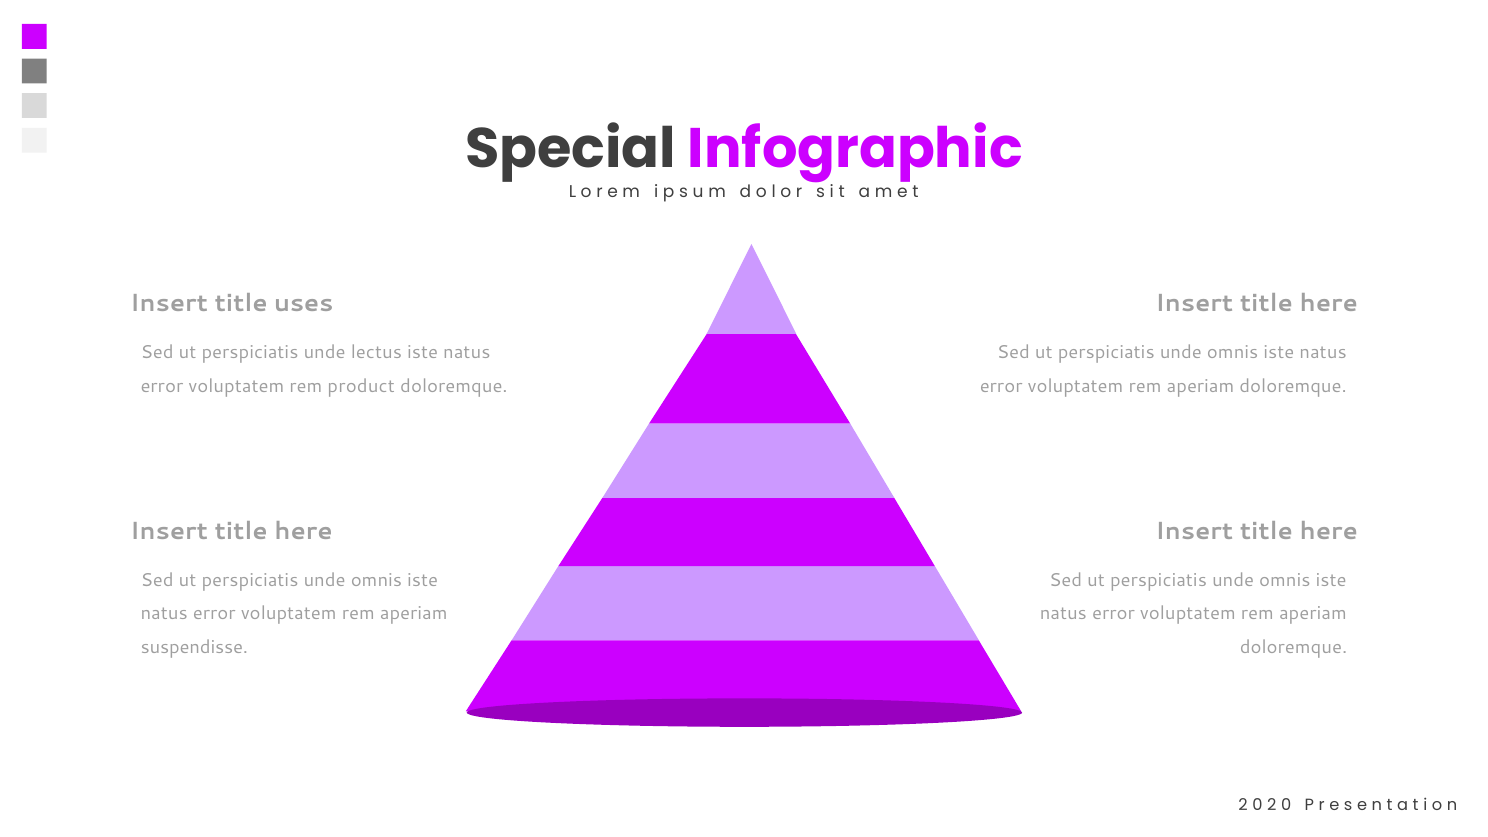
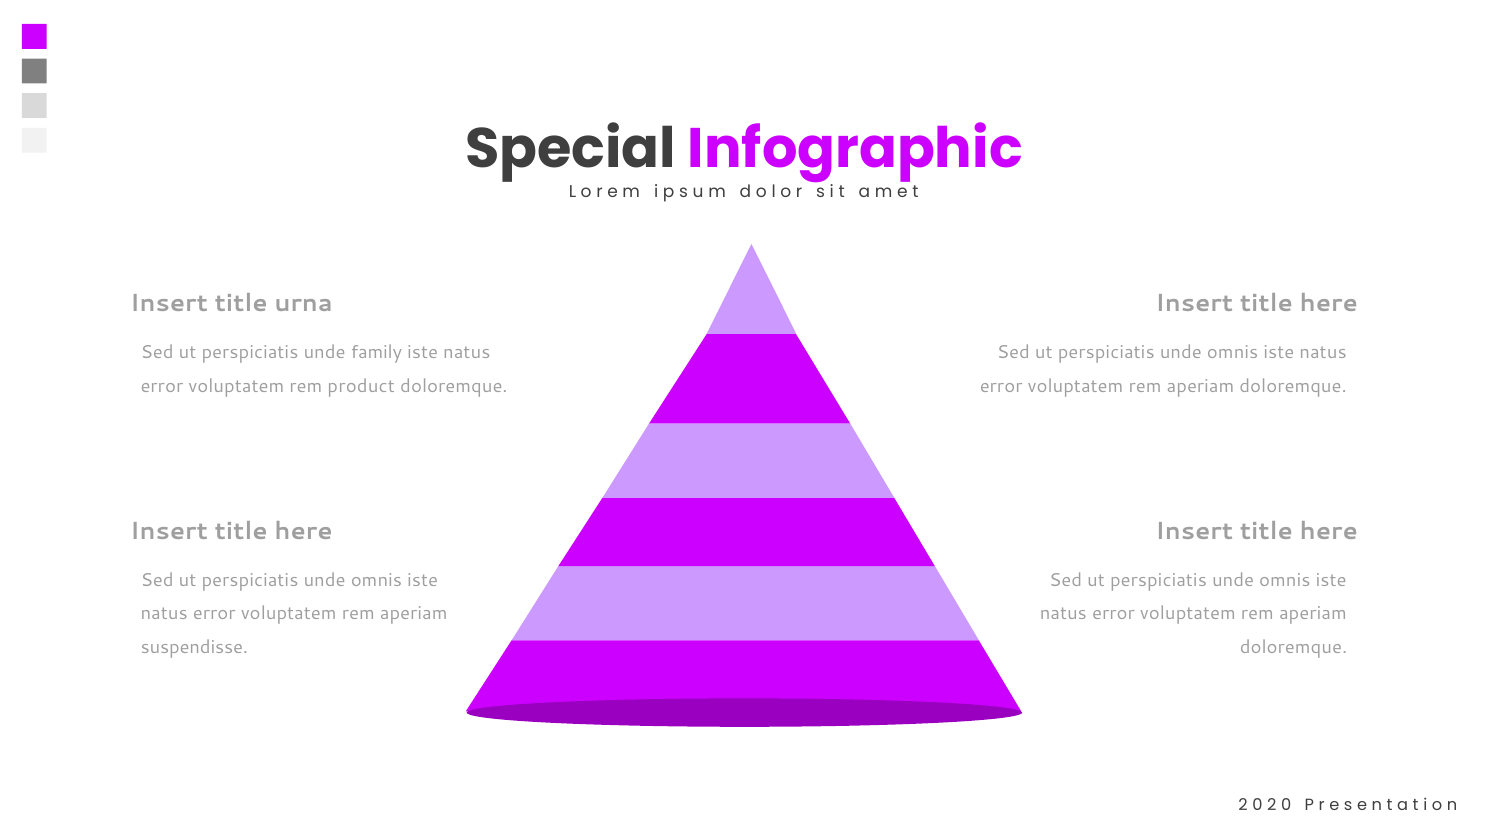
uses: uses -> urna
lectus: lectus -> family
